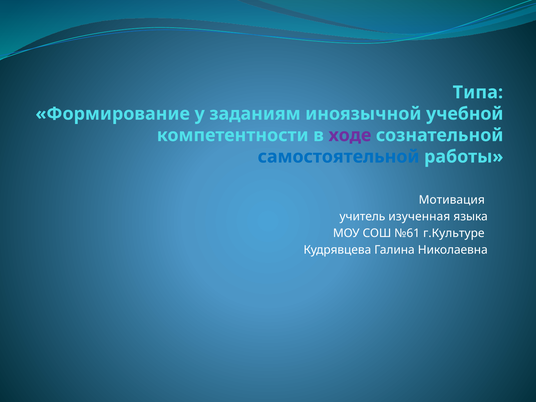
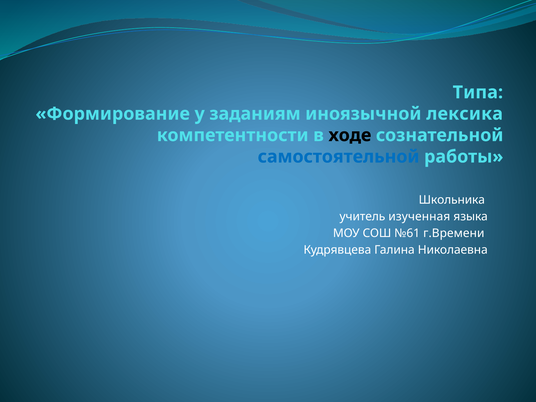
учебной: учебной -> лексика
ходе colour: purple -> black
Мотивация: Мотивация -> Школьника
г.Культуре: г.Культуре -> г.Времени
